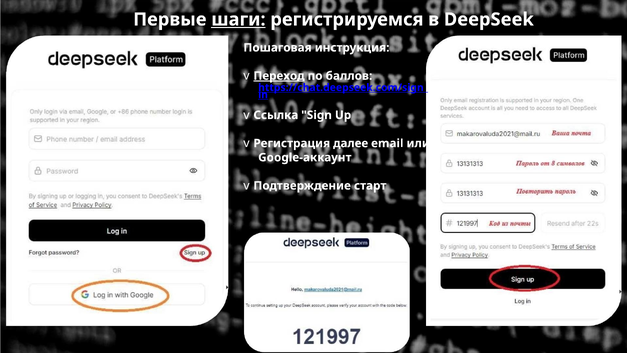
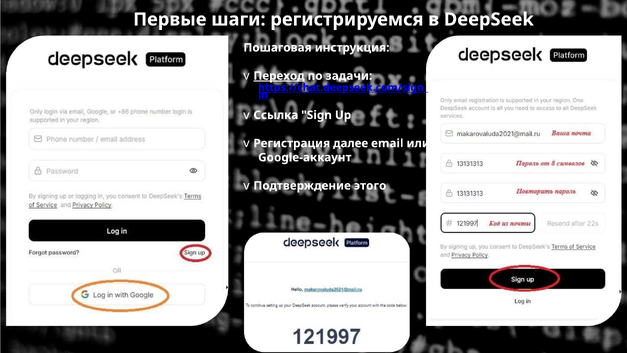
шаги underline: present -> none
баллов: баллов -> задачи
старт: старт -> этого
